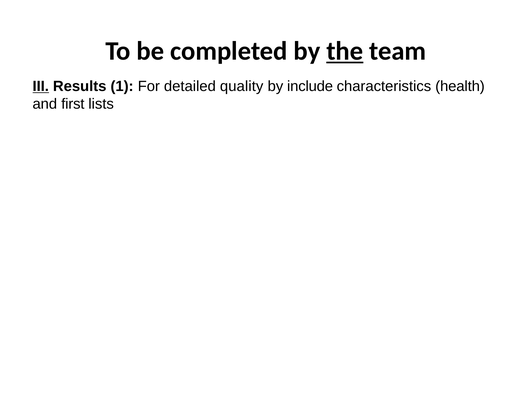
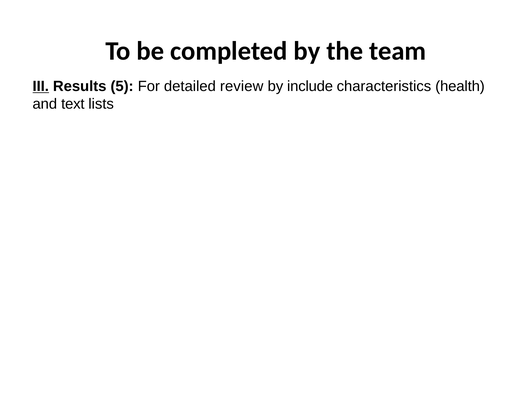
the underline: present -> none
1: 1 -> 5
quality: quality -> review
first: first -> text
